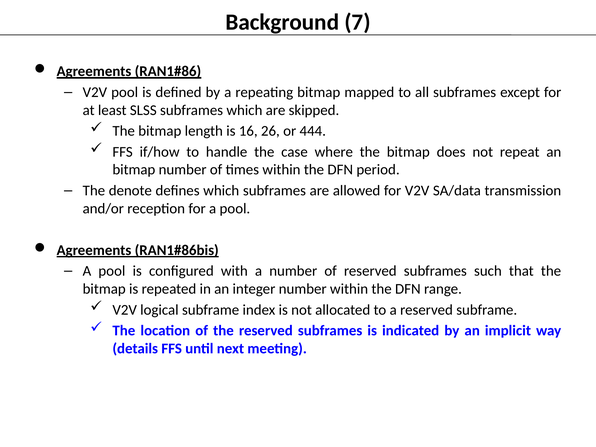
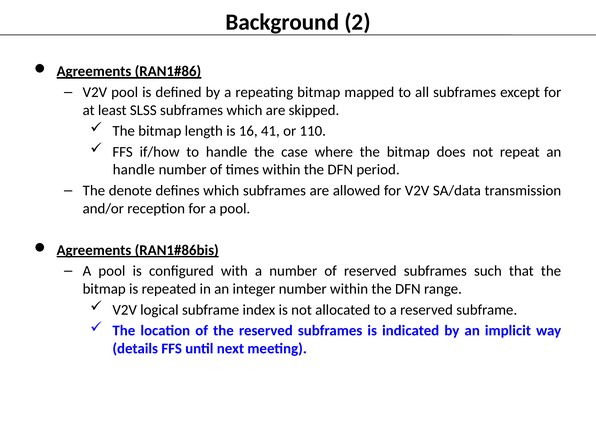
7: 7 -> 2
26: 26 -> 41
444: 444 -> 110
bitmap at (134, 170): bitmap -> handle
